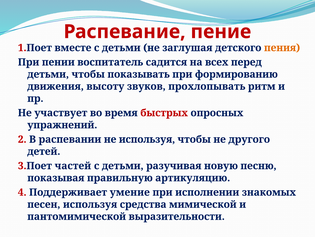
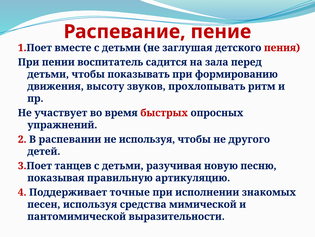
пения colour: orange -> red
всех: всех -> зала
частей: частей -> танцев
умение: умение -> точные
